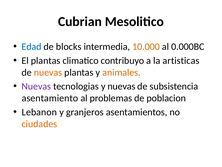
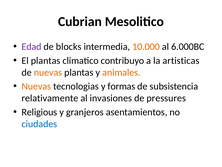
Edad colour: blue -> purple
0.000BC: 0.000BC -> 6.000BC
Nuevas at (36, 86) colour: purple -> orange
y nuevas: nuevas -> formas
asentamiento: asentamiento -> relativamente
problemas: problemas -> invasiones
poblacion: poblacion -> pressures
Lebanon: Lebanon -> Religious
ciudades colour: orange -> blue
